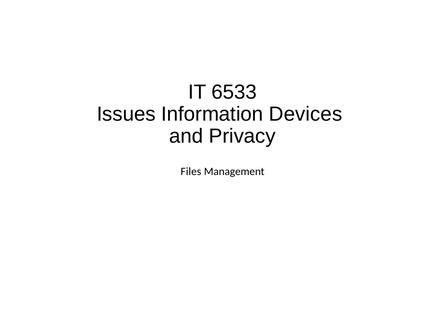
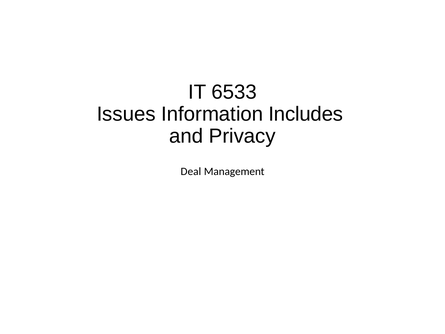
Devices: Devices -> Includes
Files: Files -> Deal
